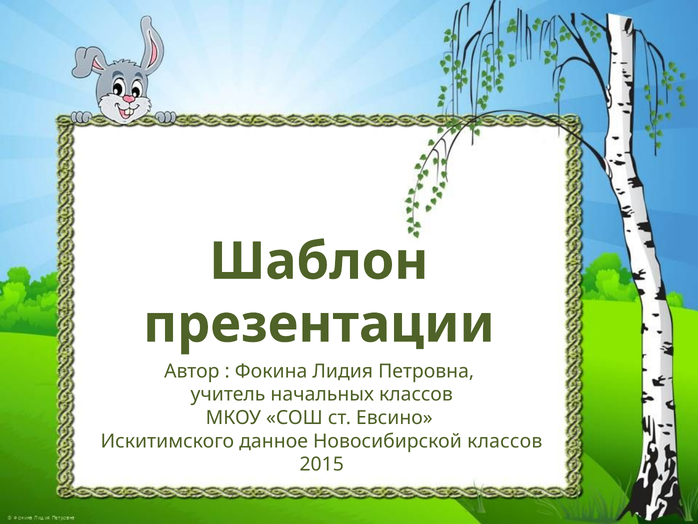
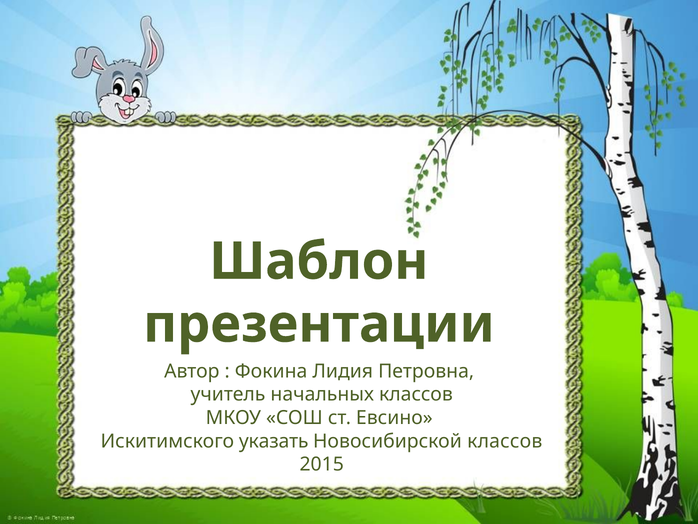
данное: данное -> указать
